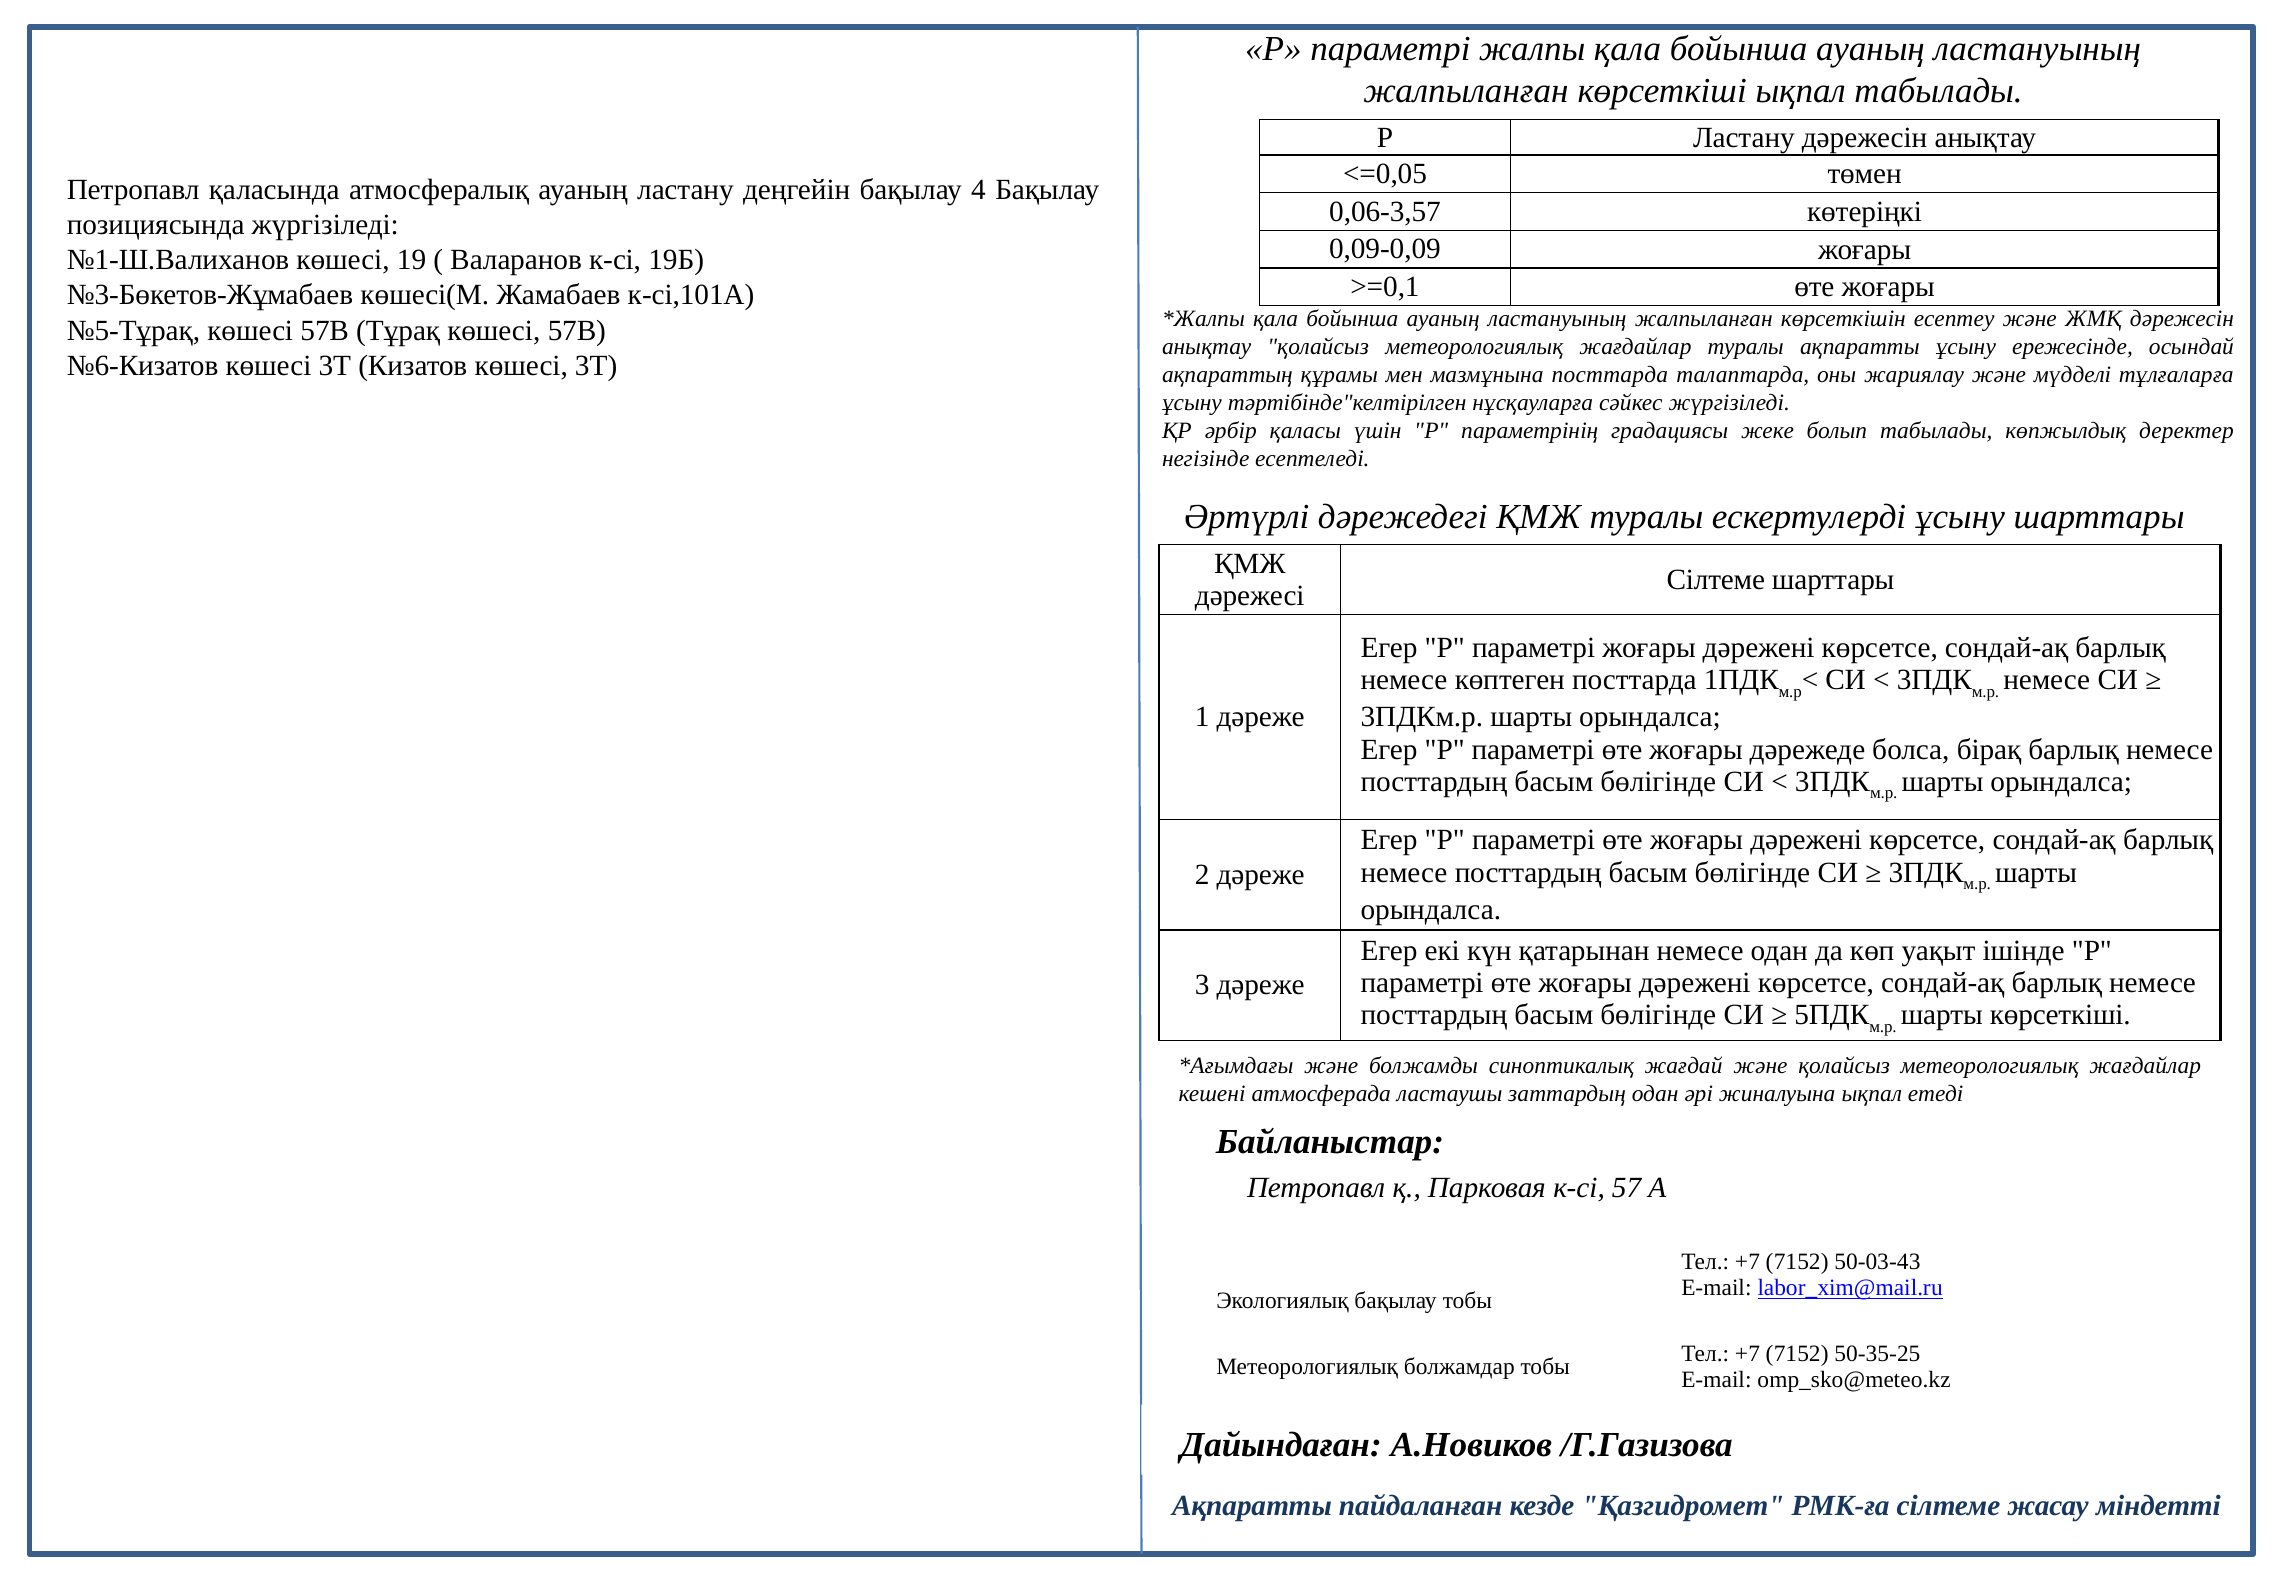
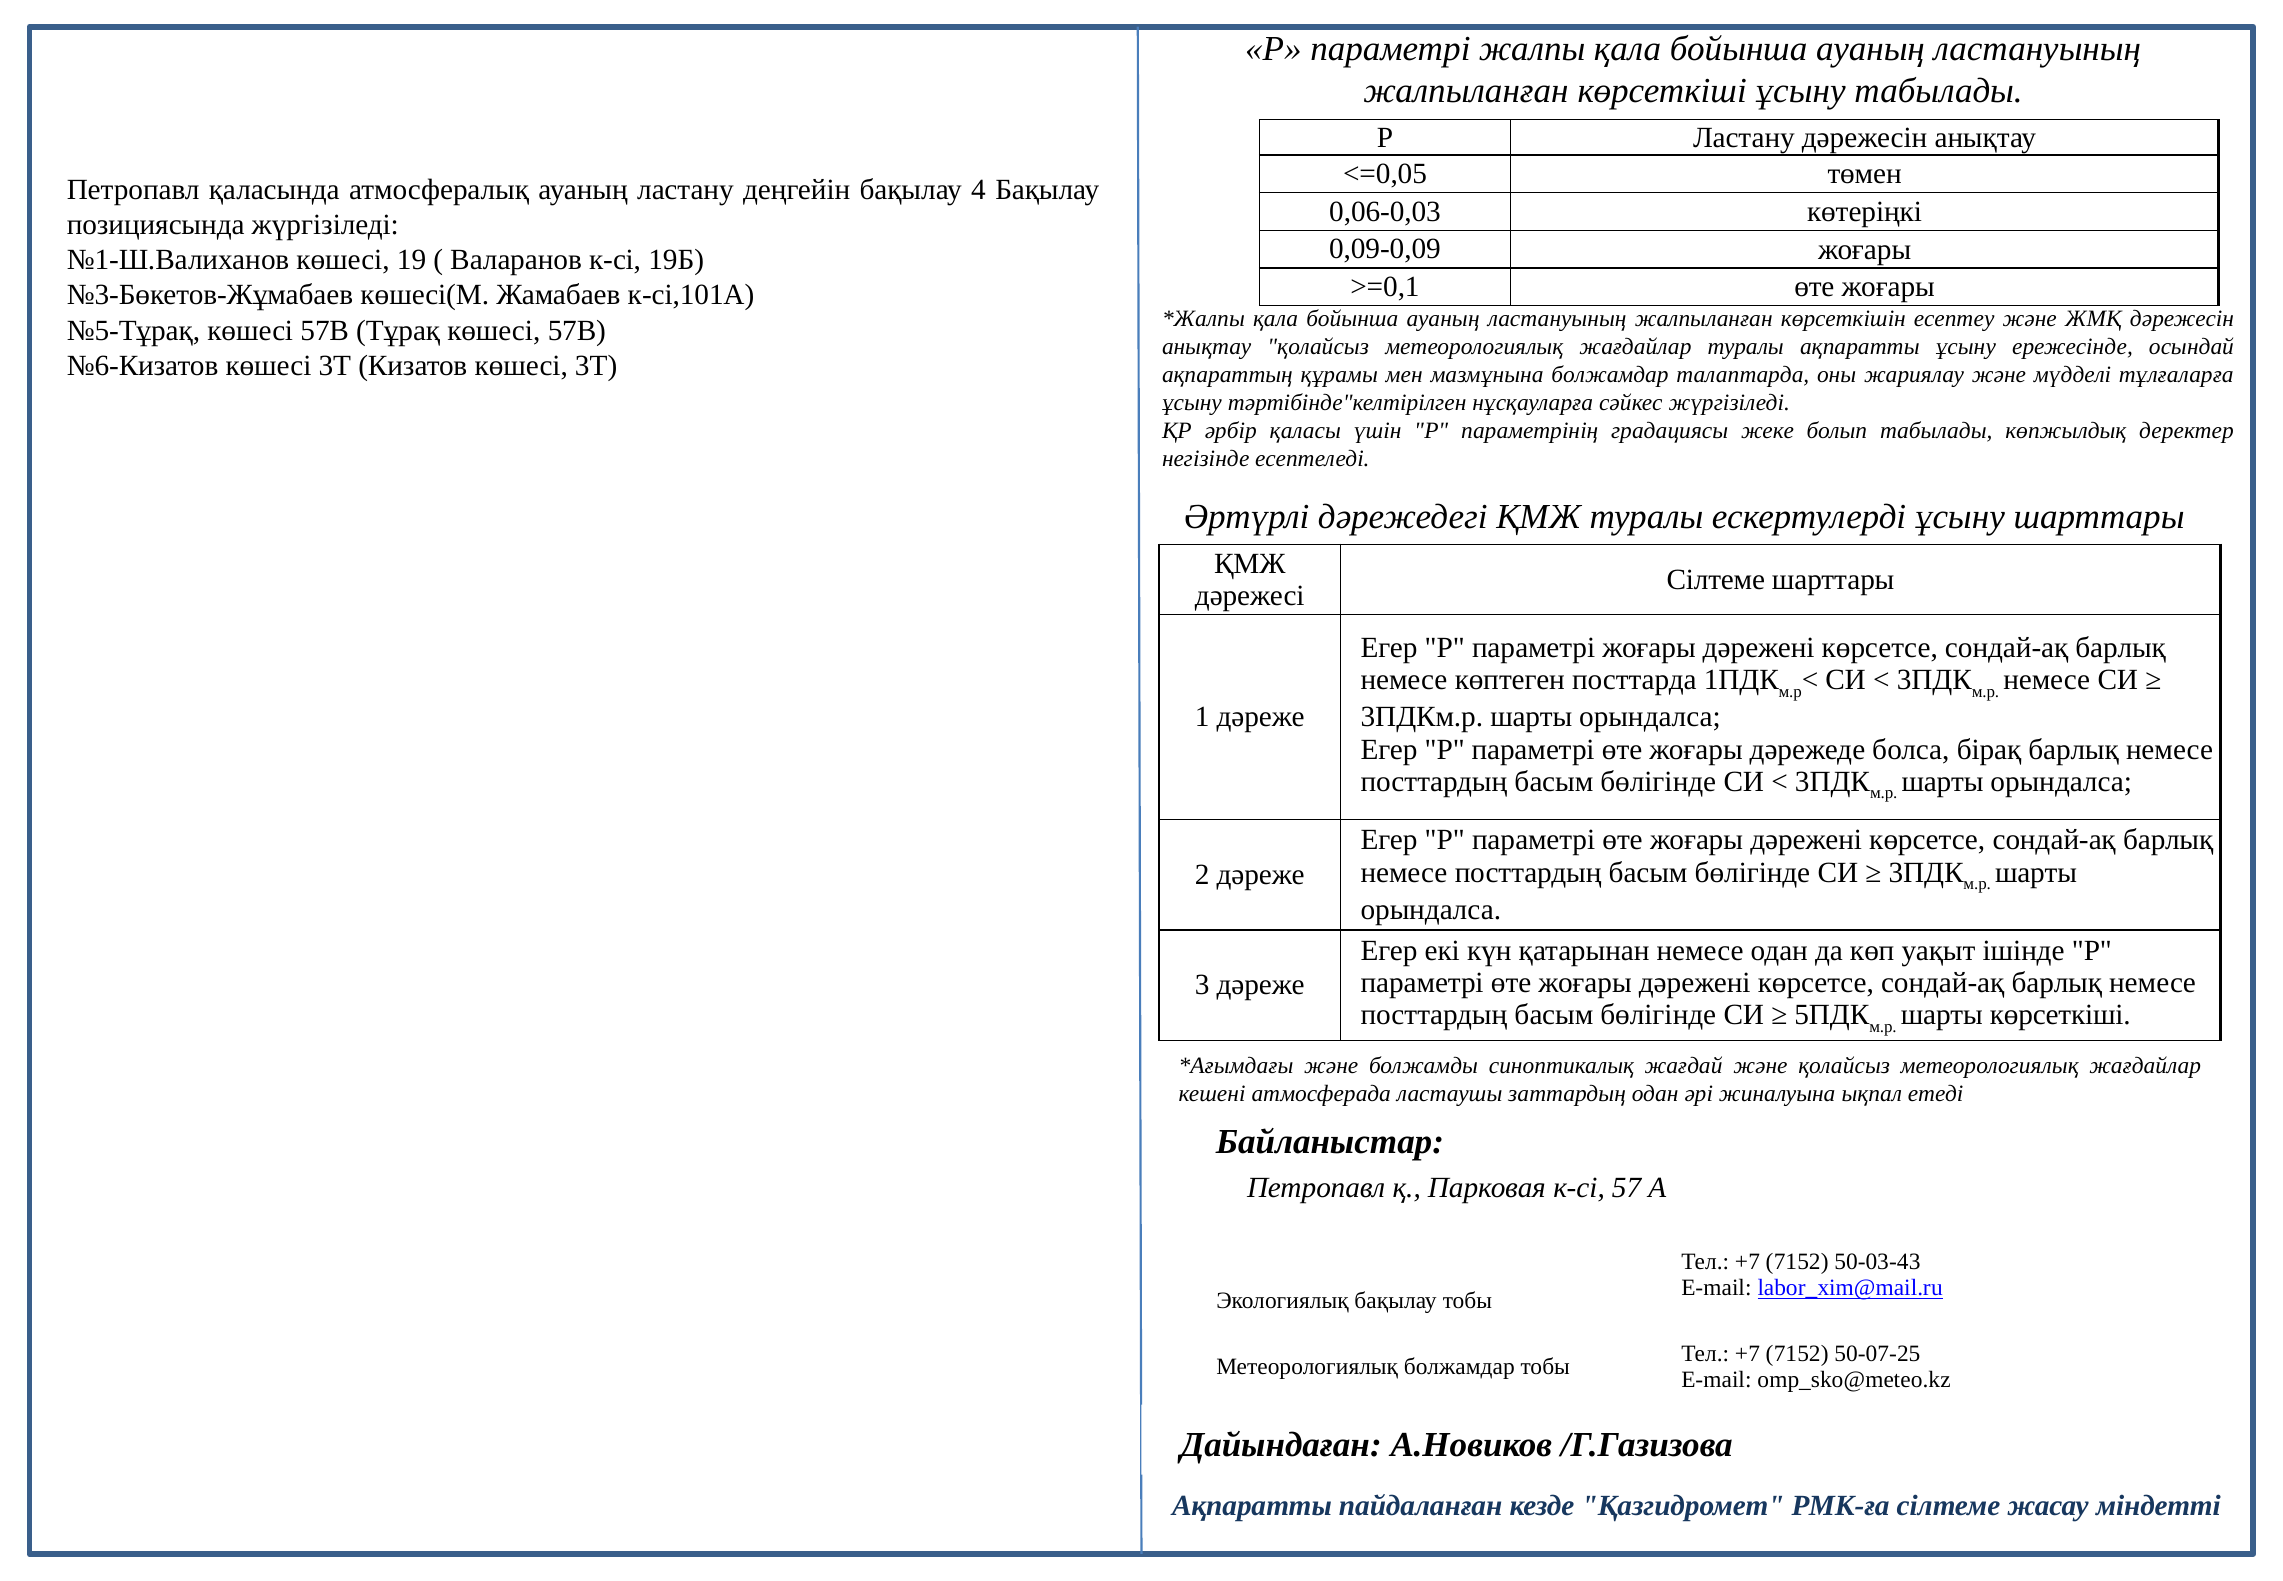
көрсеткіші ықпал: ықпал -> ұсыну
0,06-3,57: 0,06-3,57 -> 0,06-0,03
мазмұнына посттарда: посттарда -> болжамдар
50-35-25: 50-35-25 -> 50-07-25
